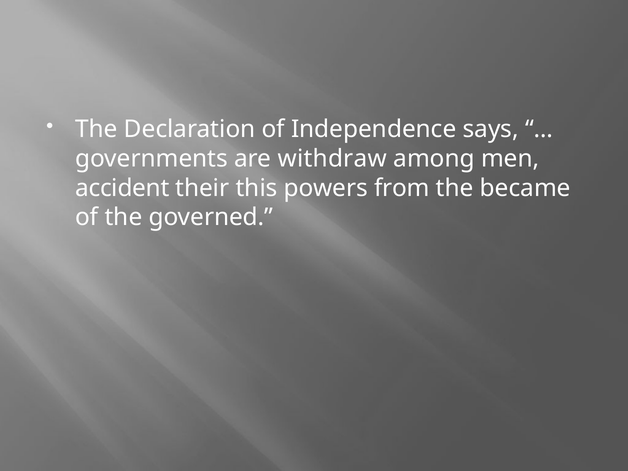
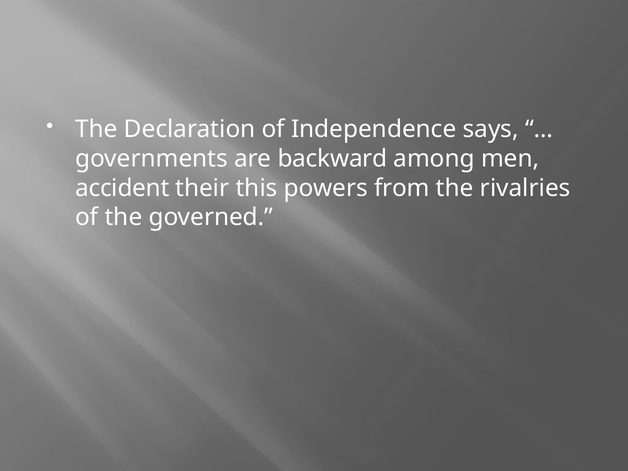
withdraw: withdraw -> backward
became: became -> rivalries
